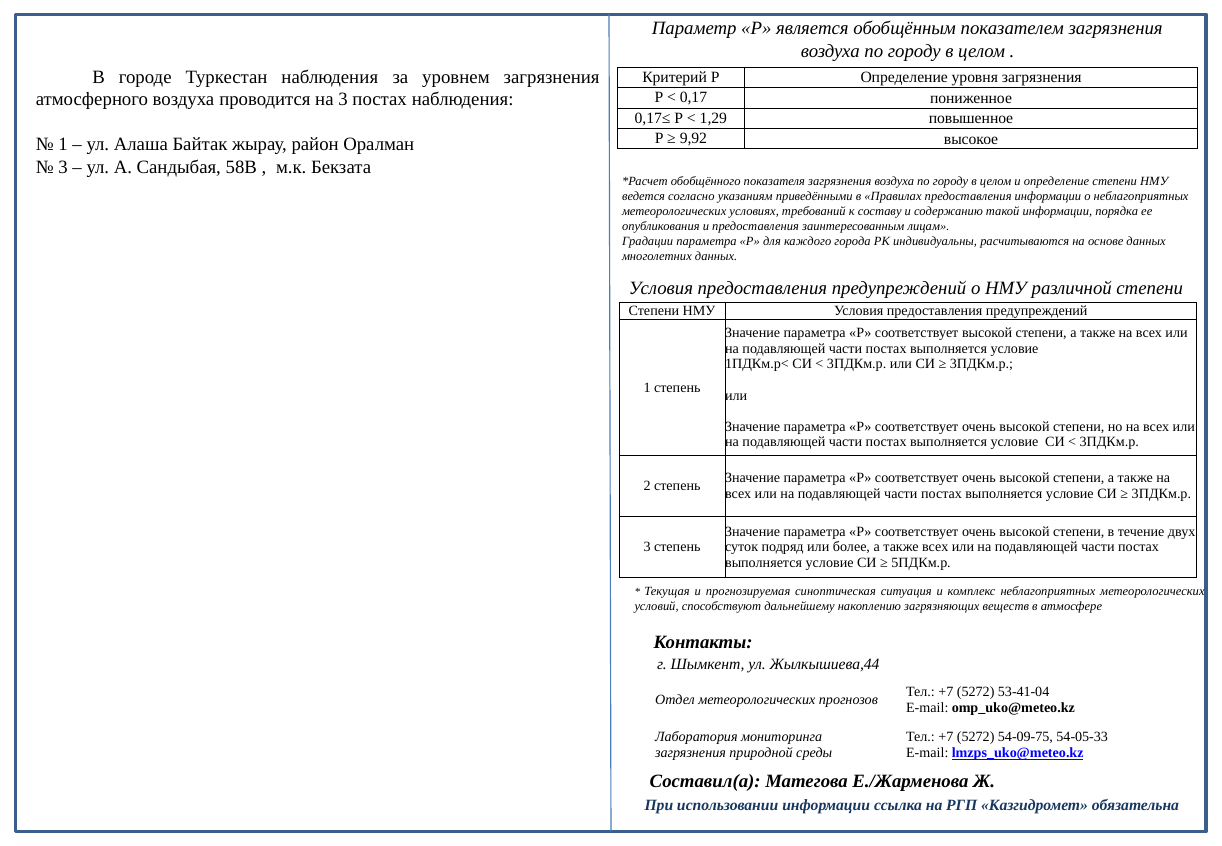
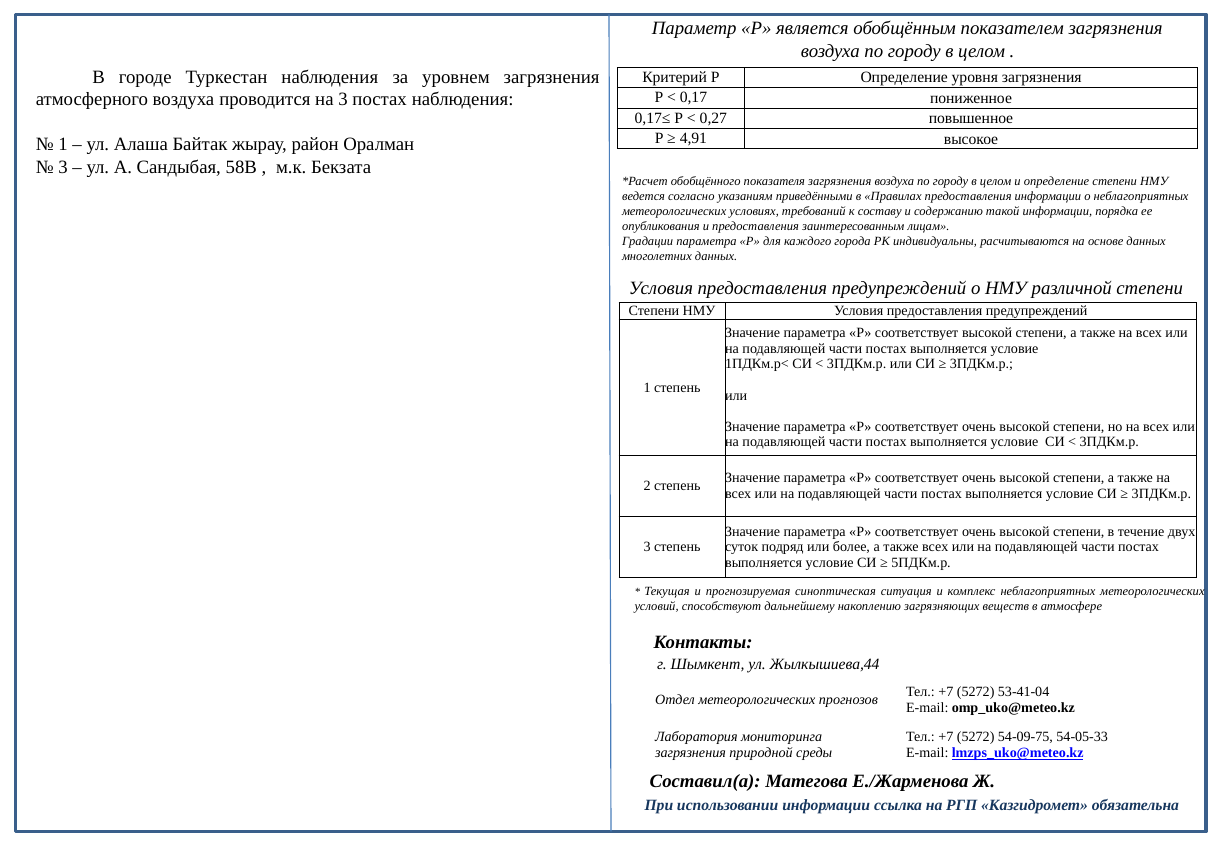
1,29: 1,29 -> 0,27
9,92: 9,92 -> 4,91
